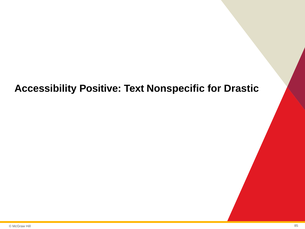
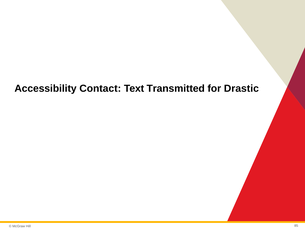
Positive: Positive -> Contact
Nonspecific: Nonspecific -> Transmitted
